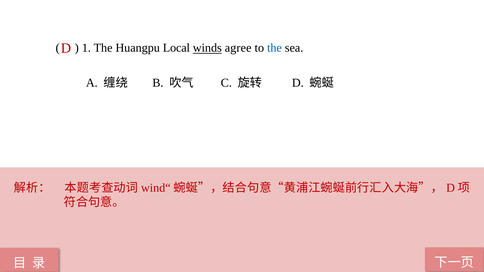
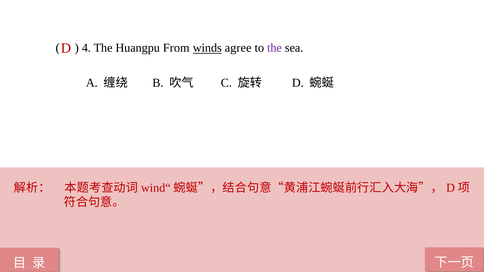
1: 1 -> 4
Local: Local -> From
the at (274, 48) colour: blue -> purple
